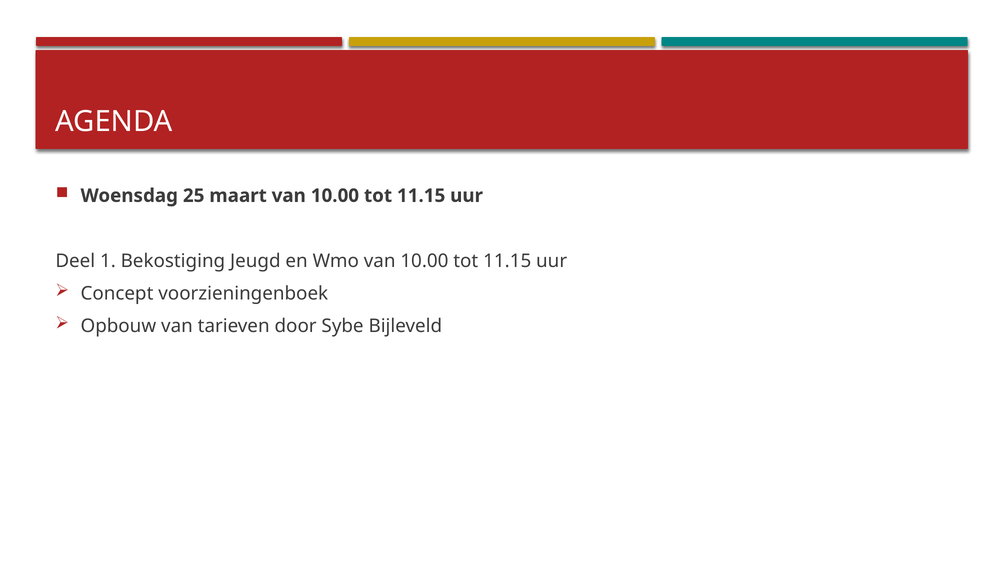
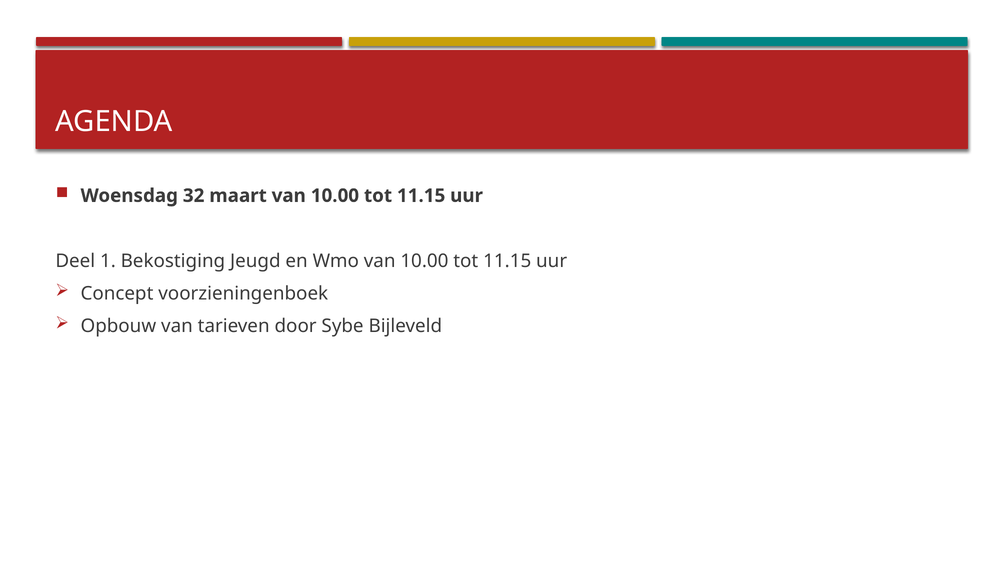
25: 25 -> 32
